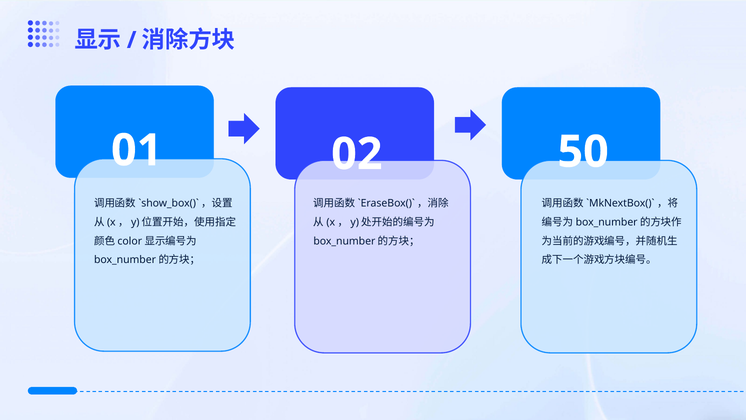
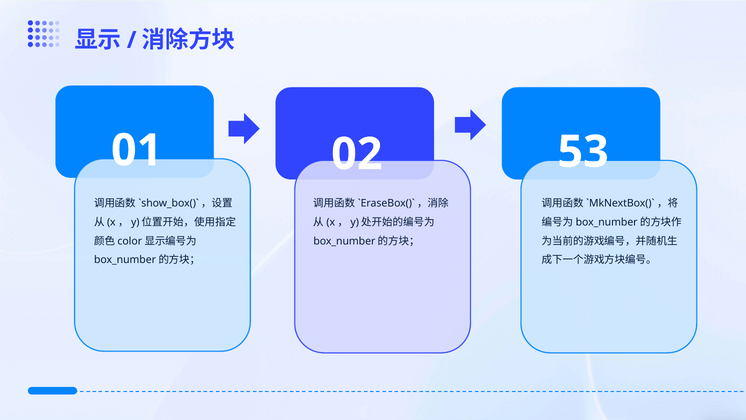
50: 50 -> 53
